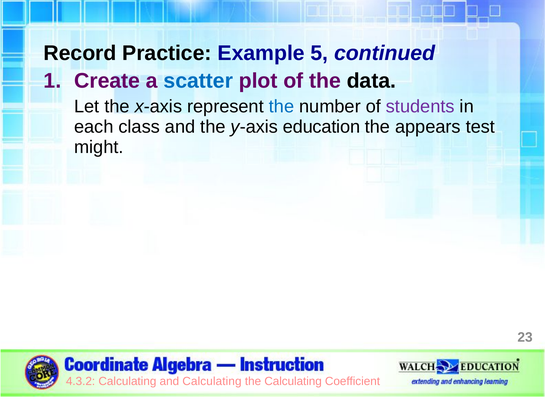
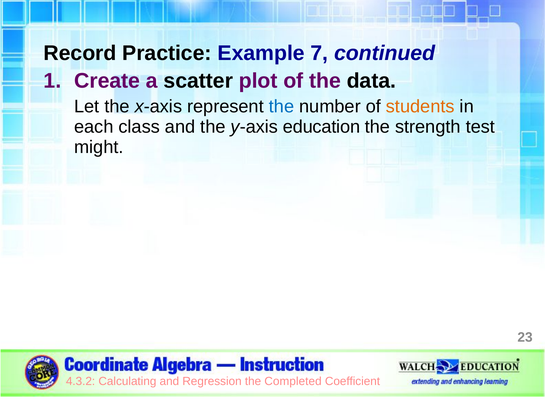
5: 5 -> 7
scatter colour: blue -> black
students colour: purple -> orange
appears: appears -> strength
and Calculating: Calculating -> Regression
the Calculating: Calculating -> Completed
